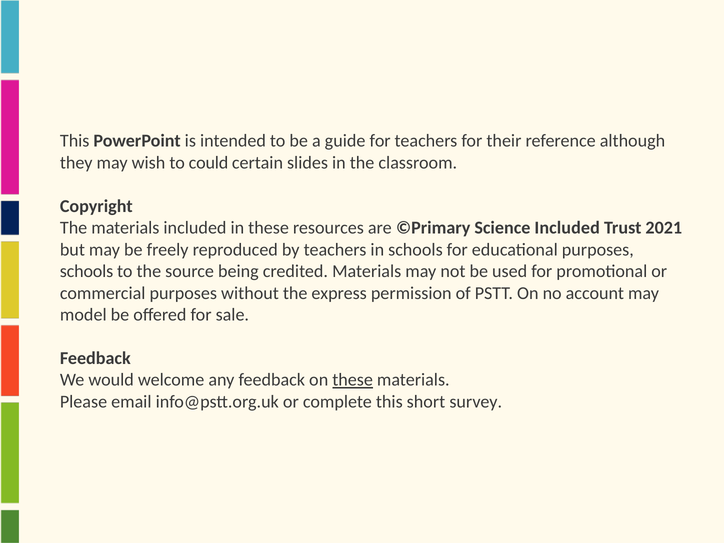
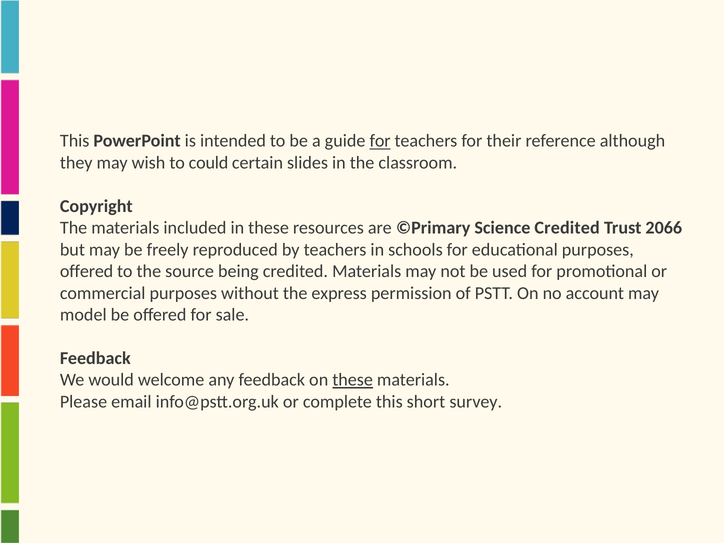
for at (380, 141) underline: none -> present
Science Included: Included -> Credited
2021: 2021 -> 2066
schools at (87, 271): schools -> offered
